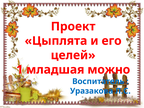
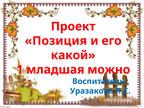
Цыплята: Цыплята -> Позиция
целей: целей -> какой
